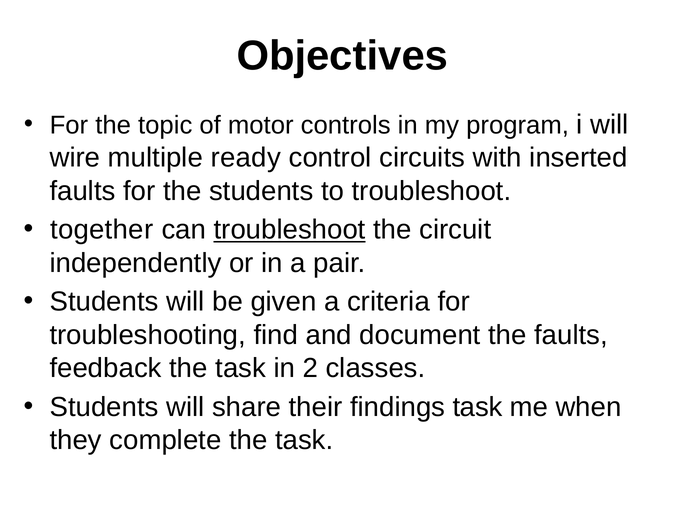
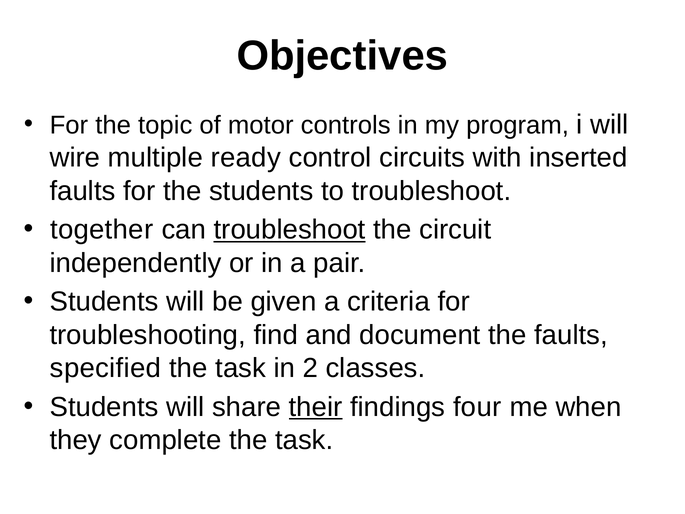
feedback: feedback -> specified
their underline: none -> present
findings task: task -> four
